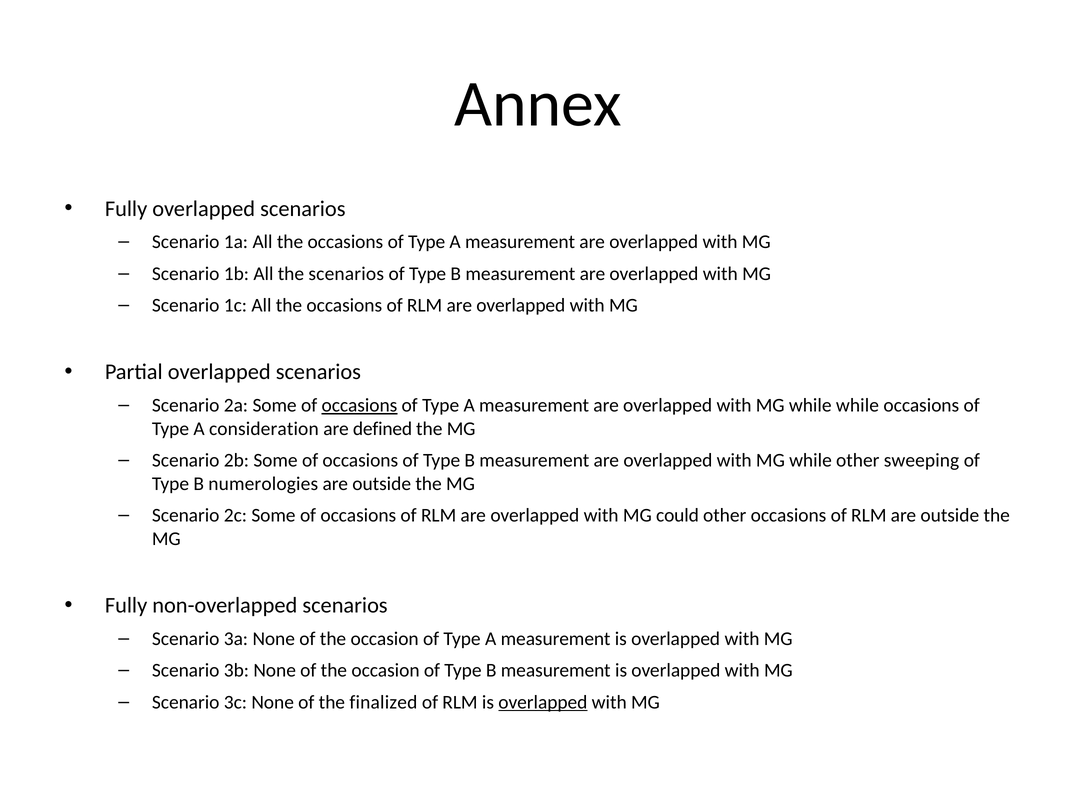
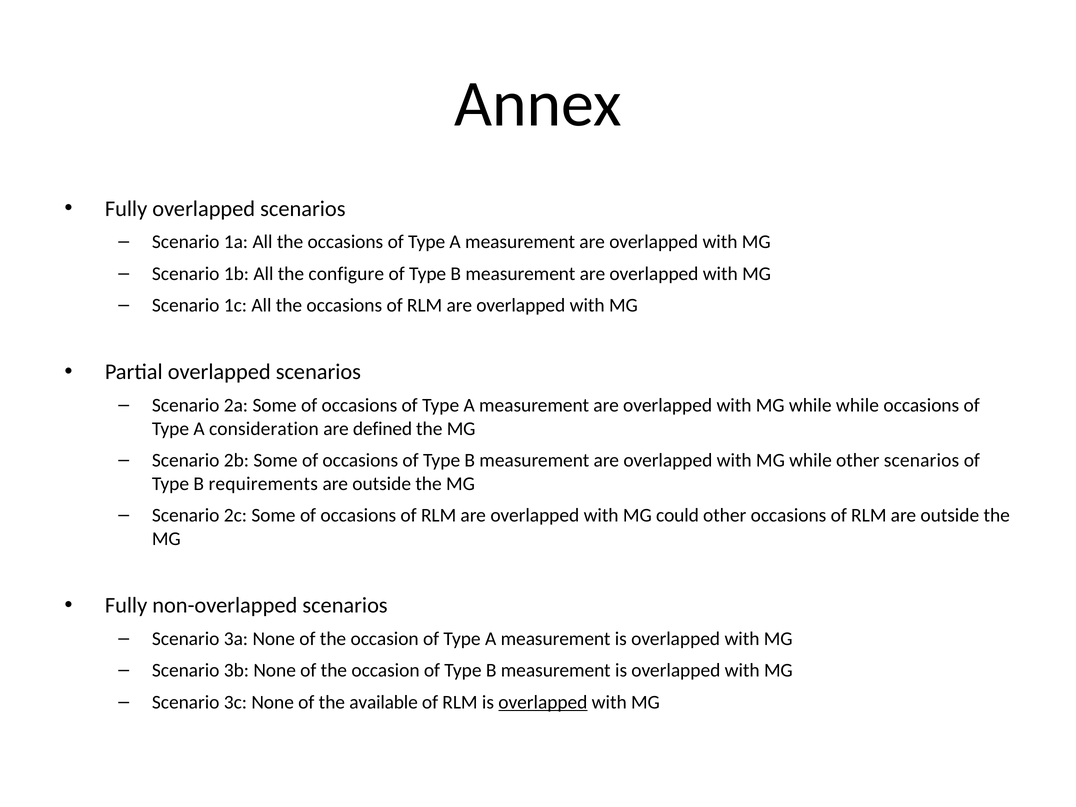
the scenarios: scenarios -> configure
occasions at (359, 405) underline: present -> none
other sweeping: sweeping -> scenarios
numerologies: numerologies -> requirements
finalized: finalized -> available
